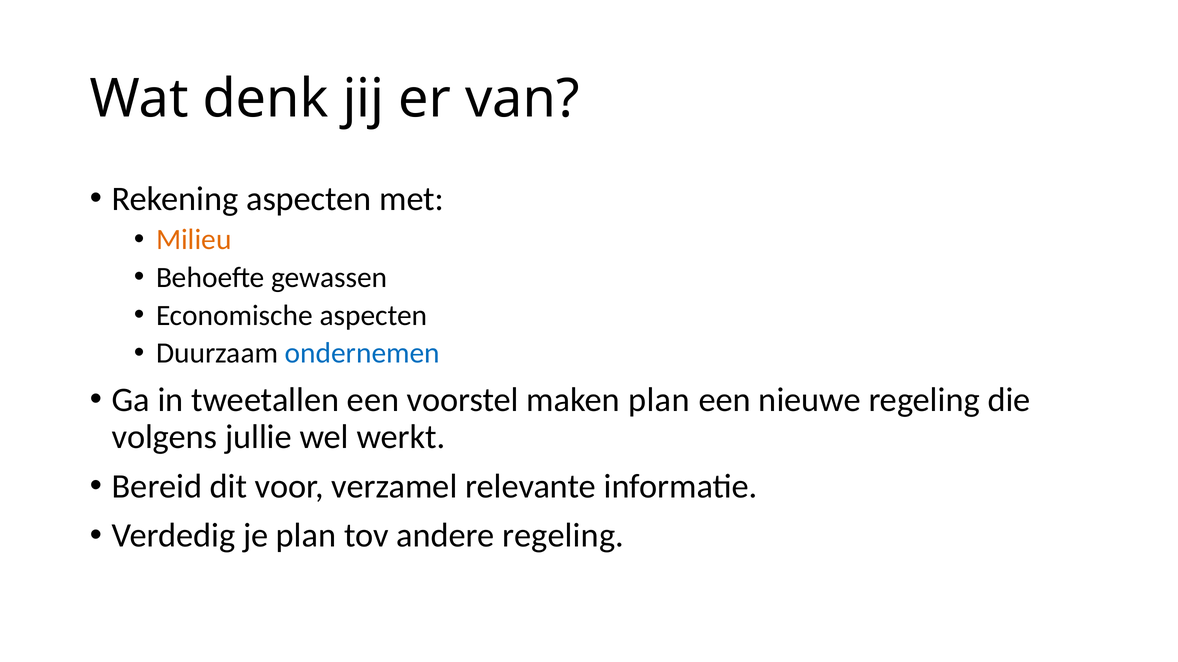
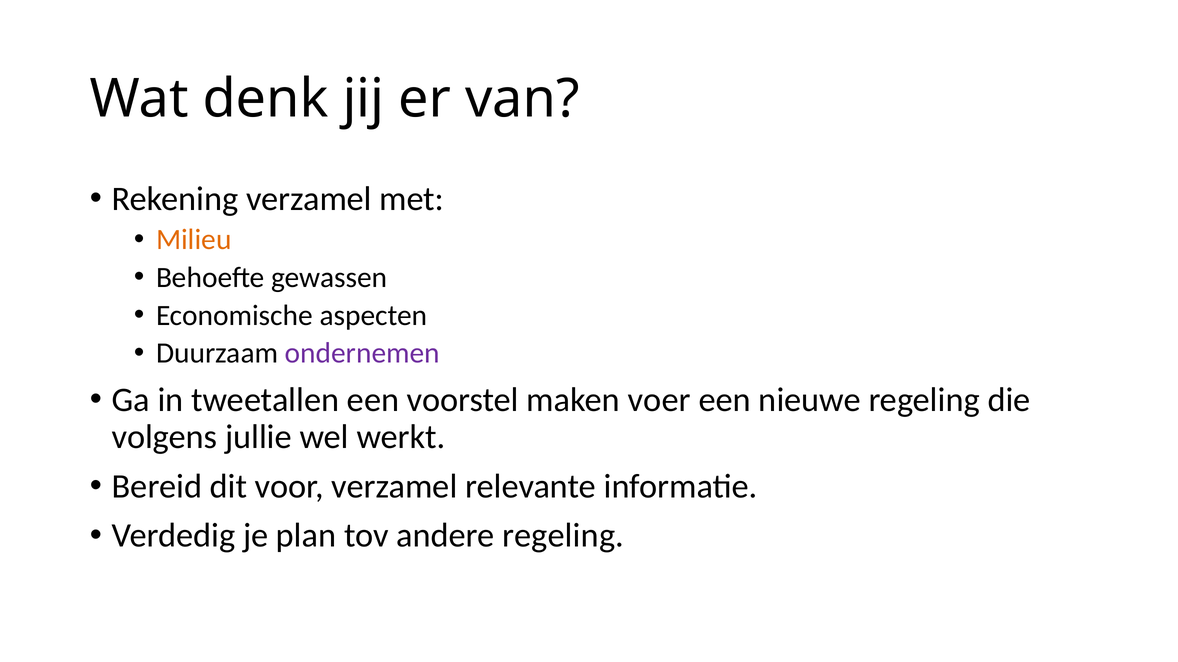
Rekening aspecten: aspecten -> verzamel
ondernemen colour: blue -> purple
maken plan: plan -> voer
